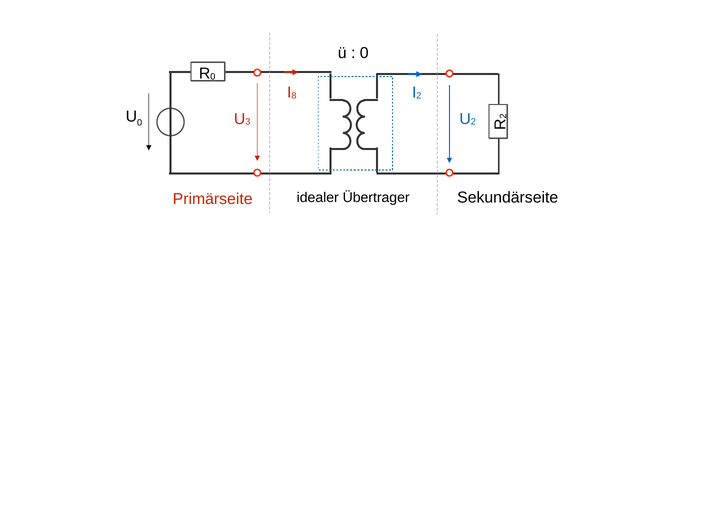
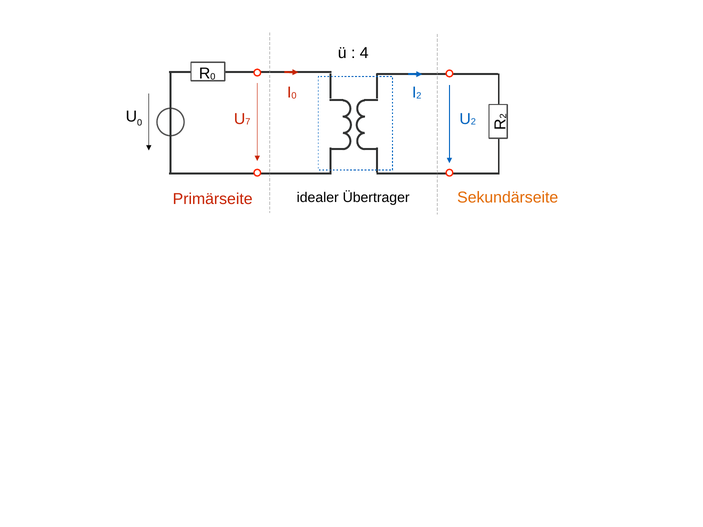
0 at (364, 53): 0 -> 4
8 at (294, 96): 8 -> 0
3: 3 -> 7
Sekundärseite colour: black -> orange
